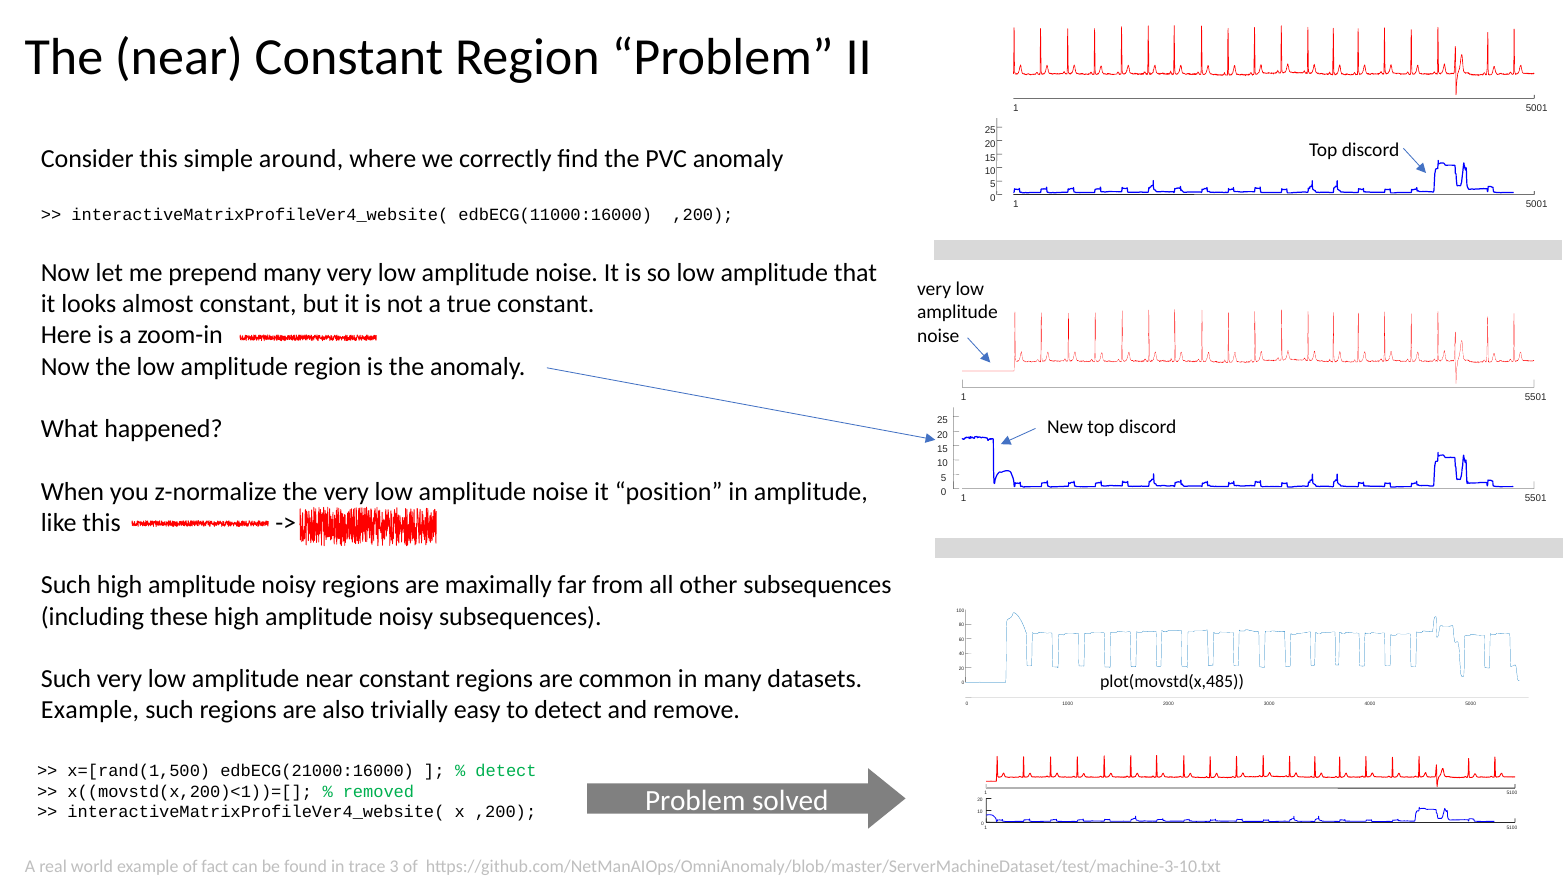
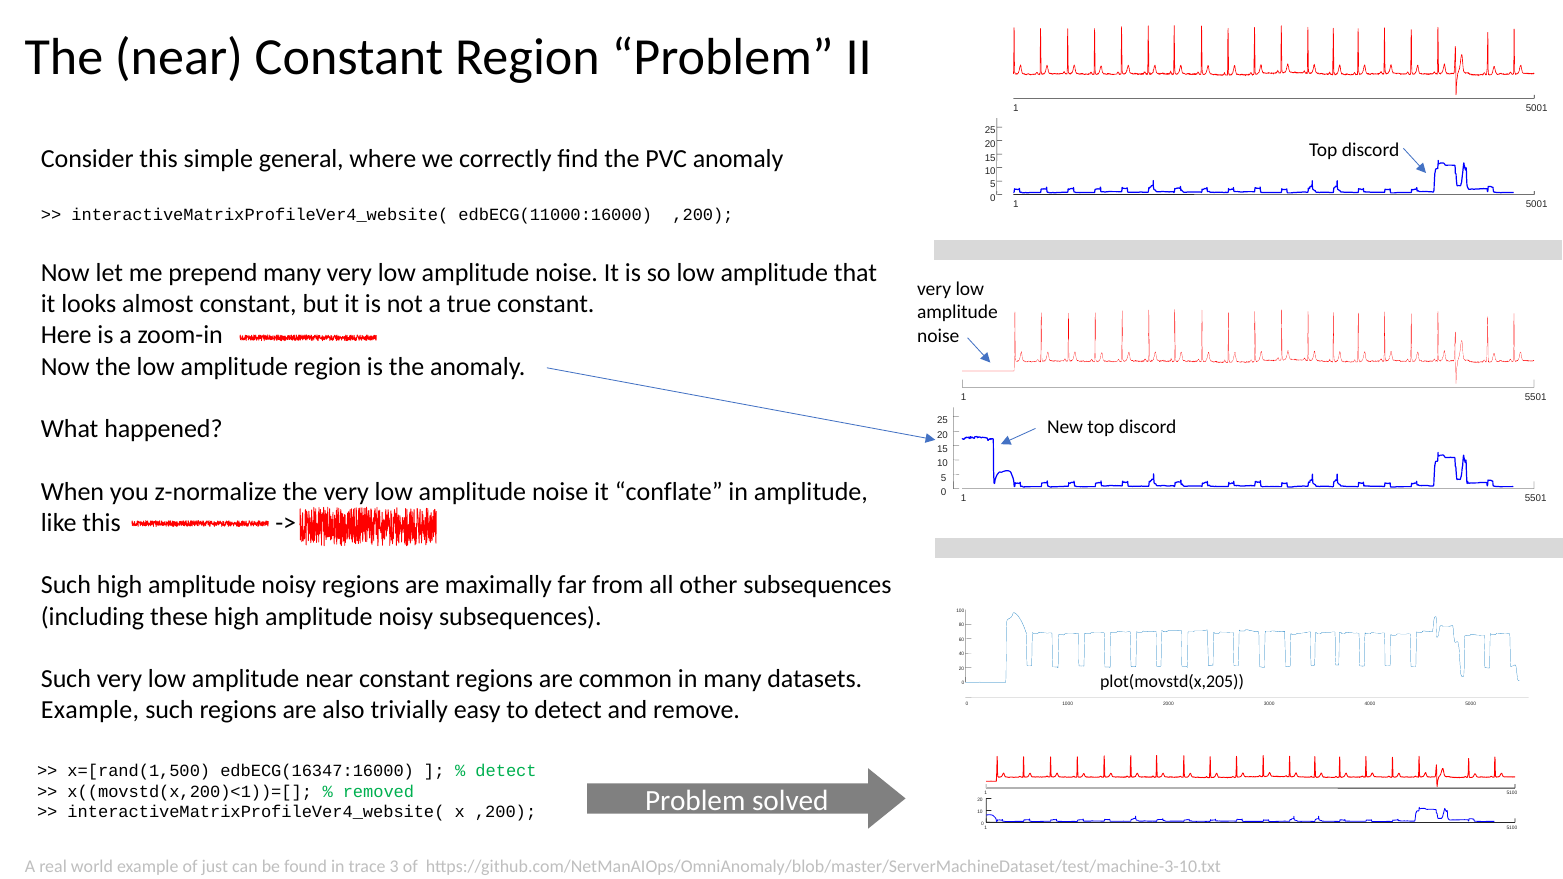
around: around -> general
position: position -> conflate
plot(movstd(x,485: plot(movstd(x,485 -> plot(movstd(x,205
edbECG(21000:16000: edbECG(21000:16000 -> edbECG(16347:16000
fact: fact -> just
